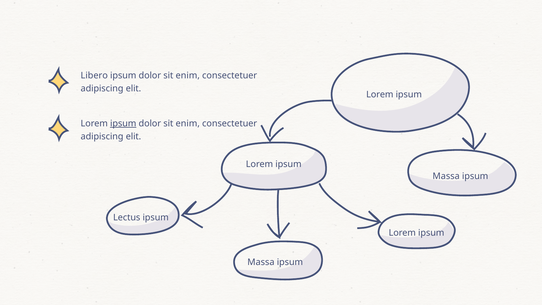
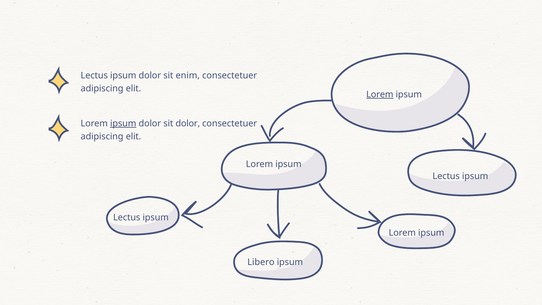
Libero at (94, 76): Libero -> Lectus
Lorem at (380, 94) underline: none -> present
enim at (188, 123): enim -> dolor
Massa at (446, 176): Massa -> Lectus
Massa at (261, 262): Massa -> Libero
